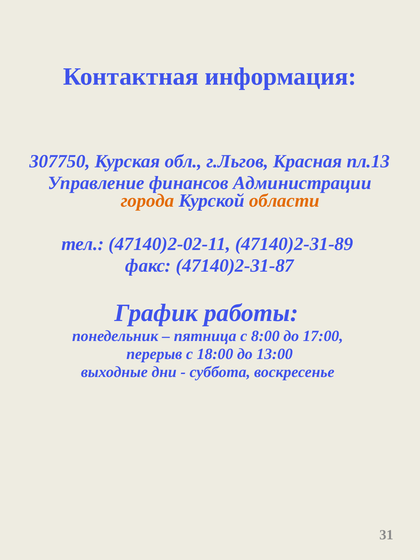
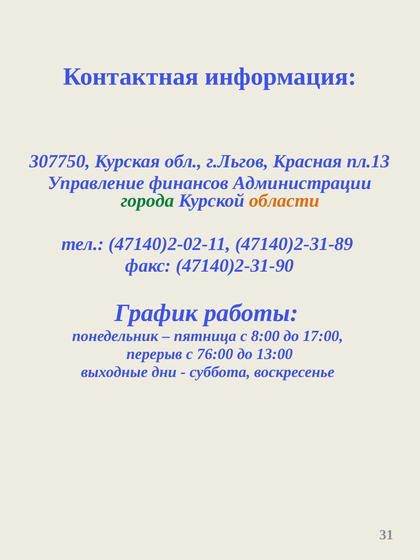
города colour: orange -> green
47140)2-31-87: 47140)2-31-87 -> 47140)2-31-90
18:00: 18:00 -> 76:00
